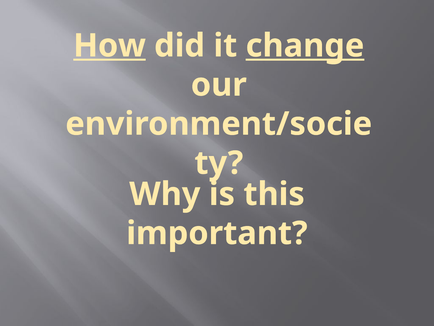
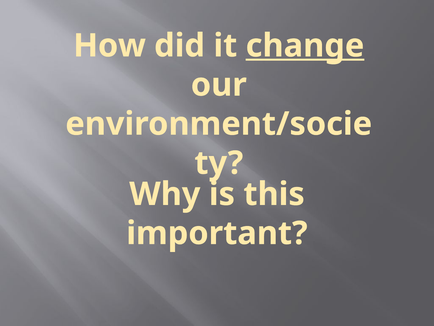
How underline: present -> none
